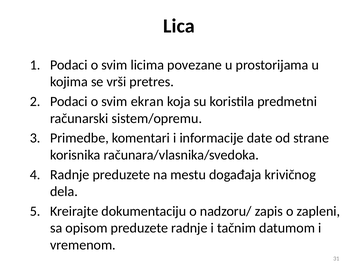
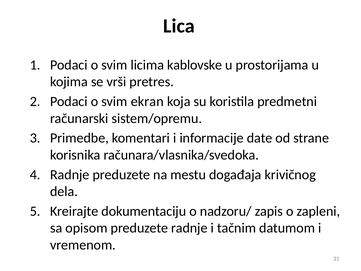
povezane: povezane -> kablovske
